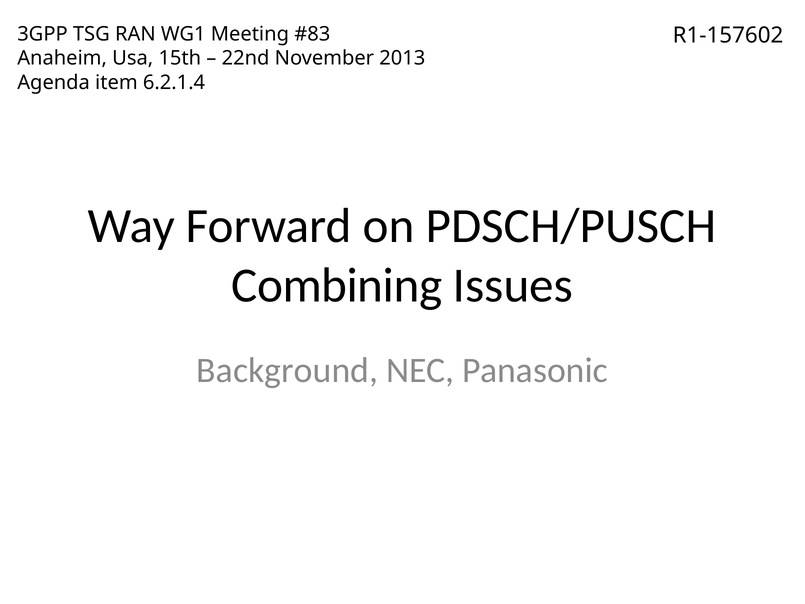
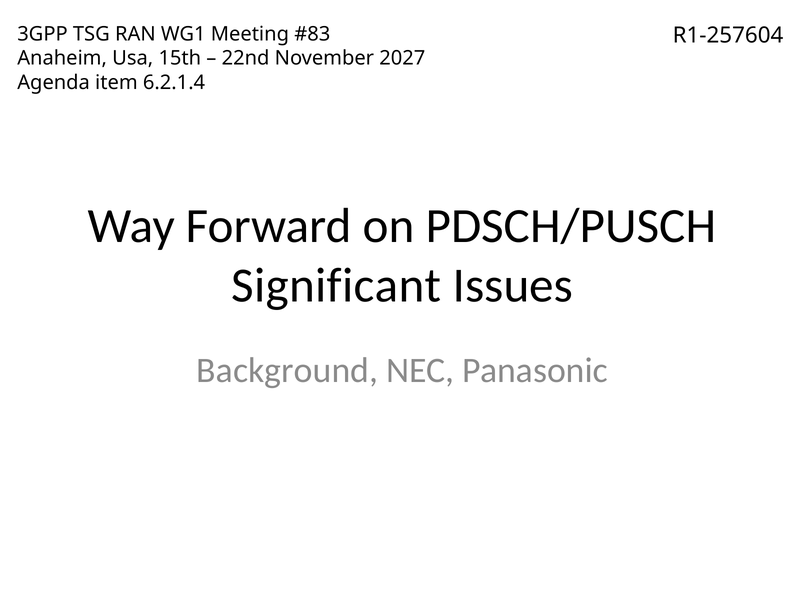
R1-157602: R1-157602 -> R1-257604
2013: 2013 -> 2027
Combining: Combining -> Significant
